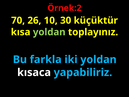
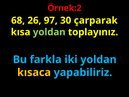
70: 70 -> 68
10: 10 -> 97
küçüktür: küçüktür -> çarparak
kısaca colour: white -> yellow
